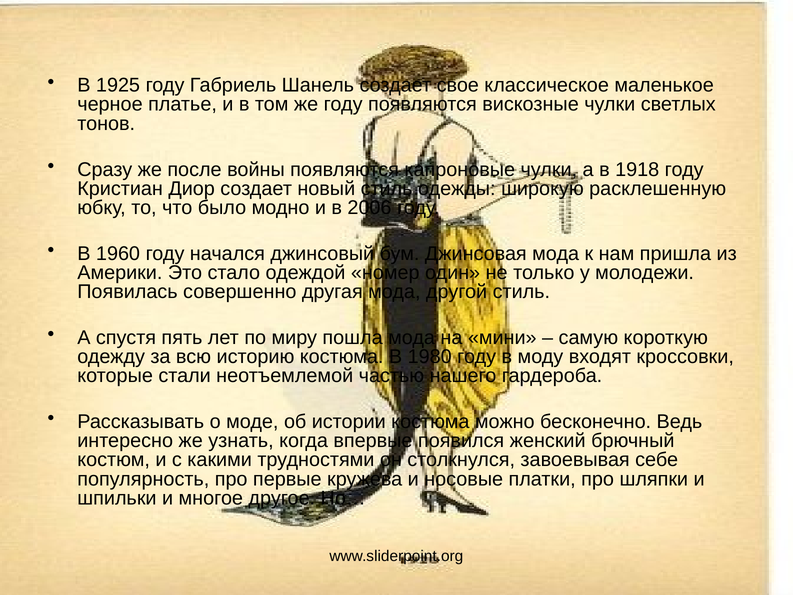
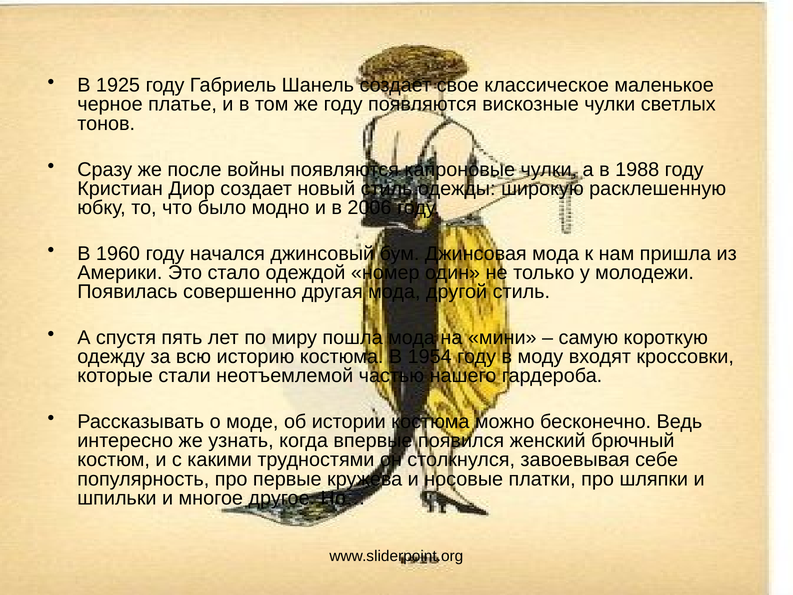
1918: 1918 -> 1988
1980: 1980 -> 1954
